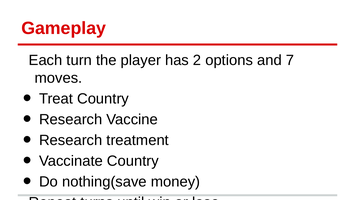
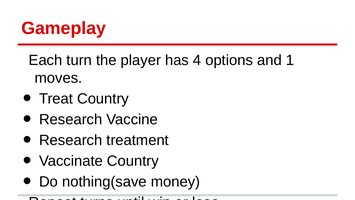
2: 2 -> 4
7: 7 -> 1
